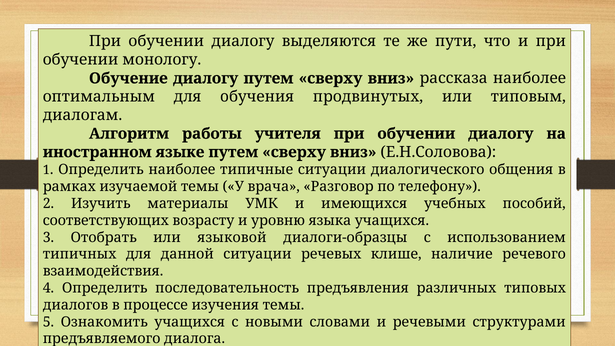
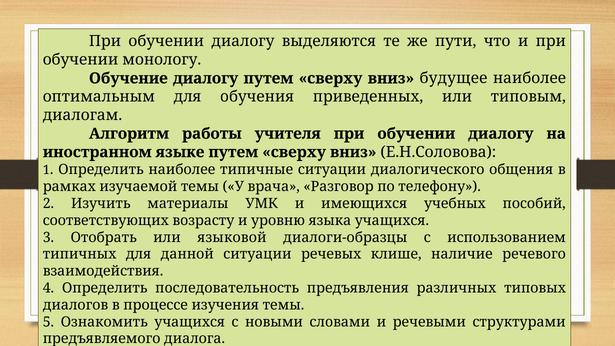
рассказа: рассказа -> будущее
продвинутых: продвинутых -> приведенных
